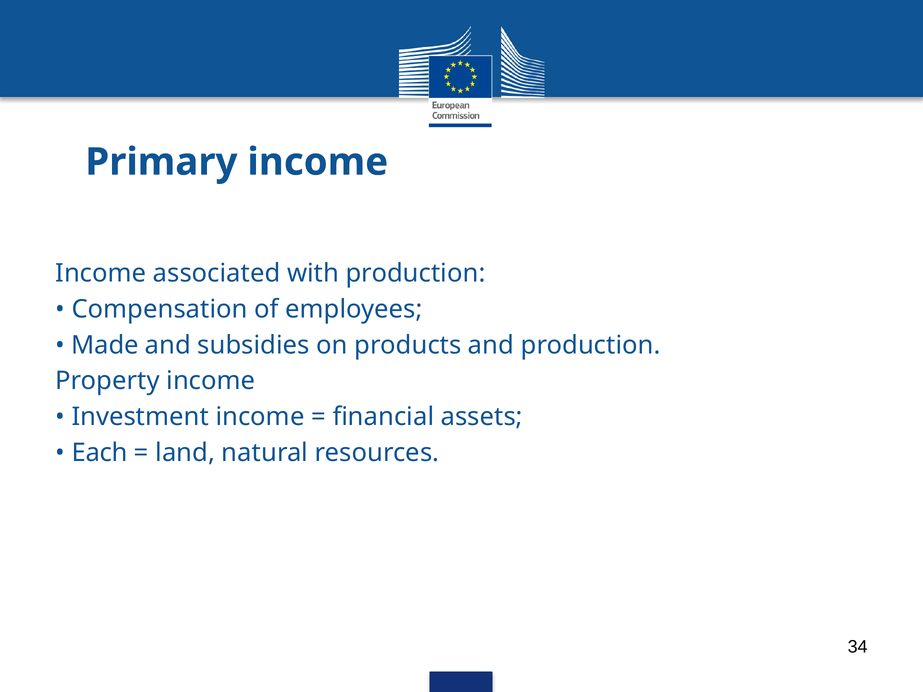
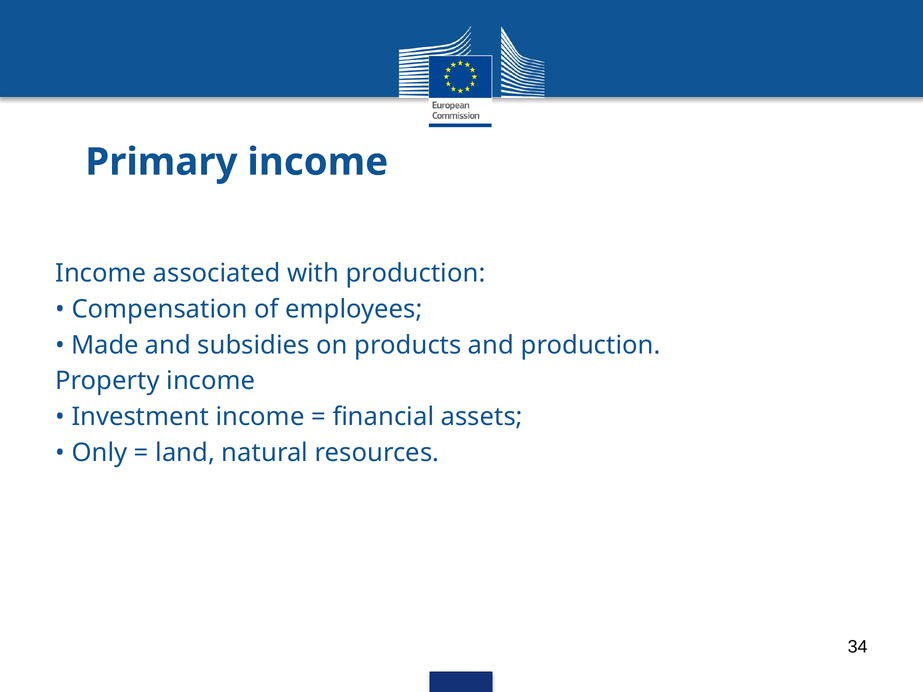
Each: Each -> Only
